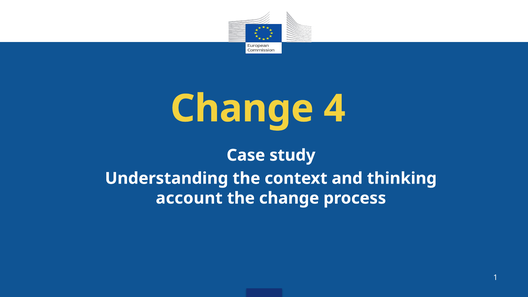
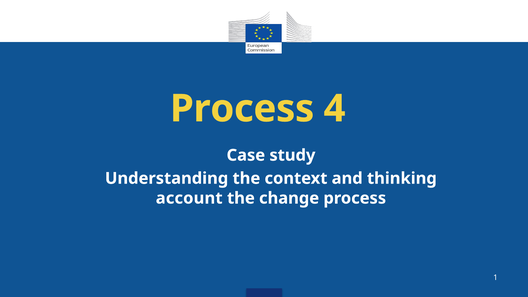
Change at (242, 109): Change -> Process
